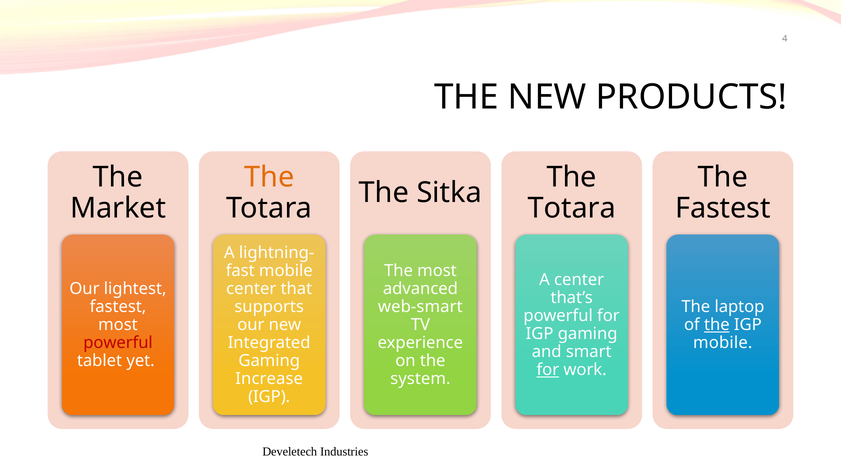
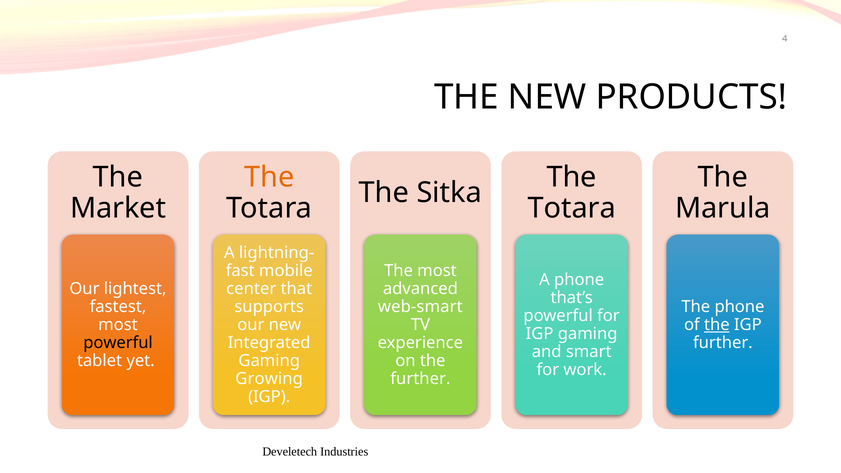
Fastest at (723, 208): Fastest -> Marula
A center: center -> phone
The laptop: laptop -> phone
powerful at (118, 343) colour: red -> black
mobile at (723, 343): mobile -> further
for at (548, 370) underline: present -> none
Increase: Increase -> Growing
system at (420, 379): system -> further
